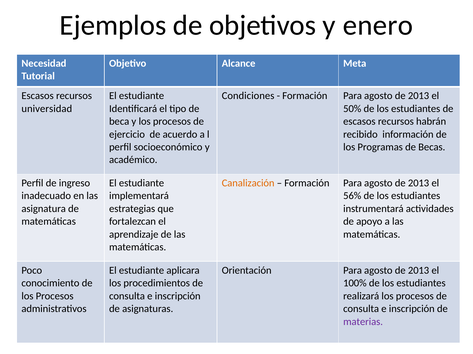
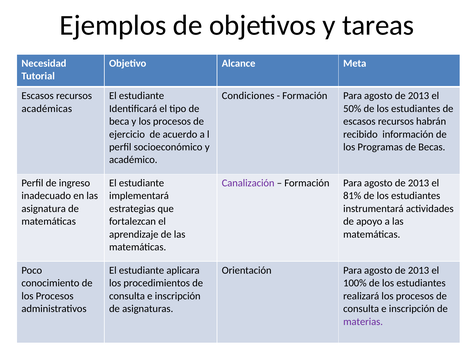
enero: enero -> tareas
universidad: universidad -> académicas
Canalización colour: orange -> purple
56%: 56% -> 81%
